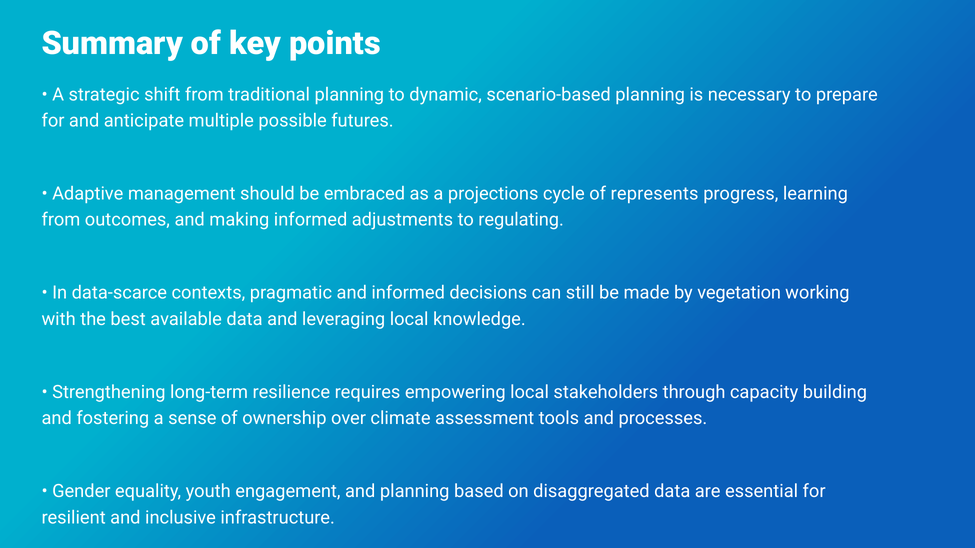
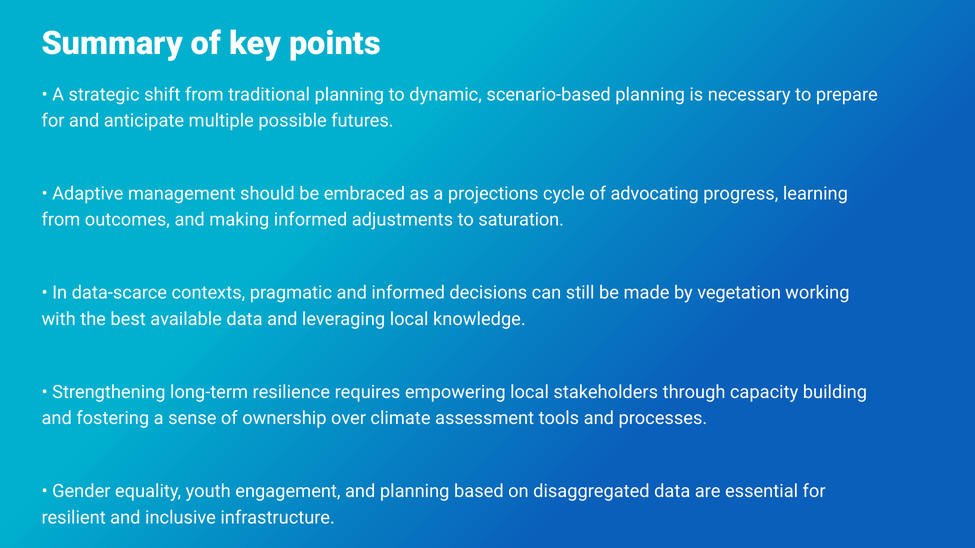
represents: represents -> advocating
regulating: regulating -> saturation
